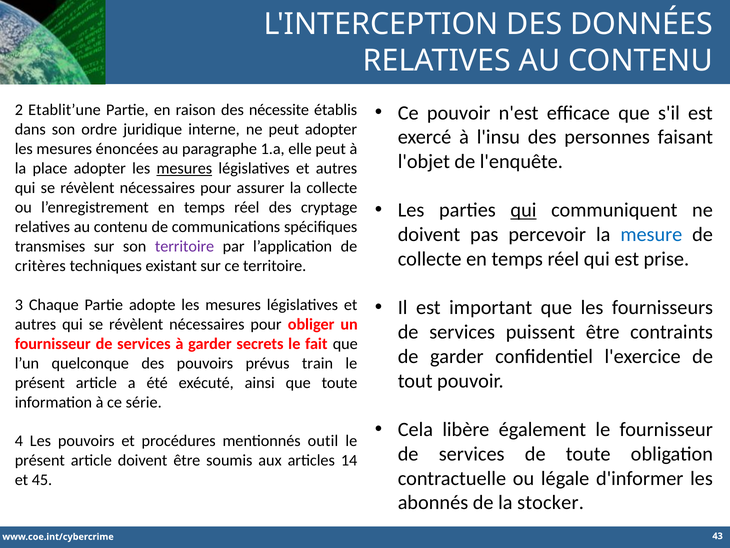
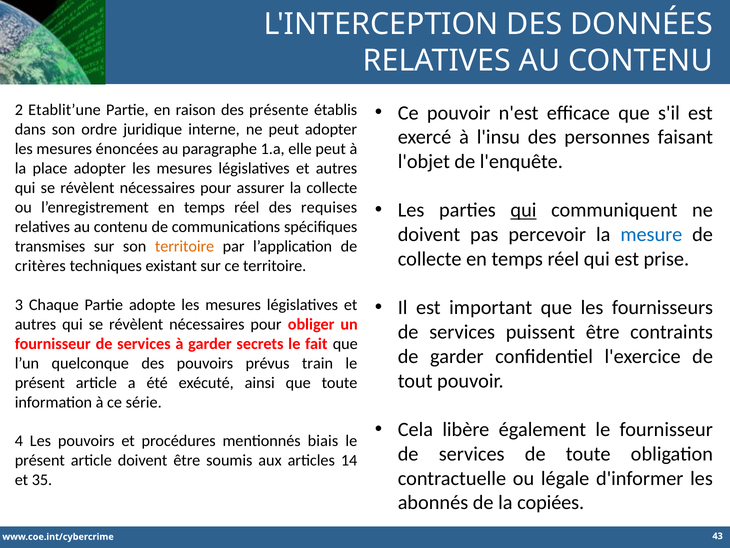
nécessite: nécessite -> présente
mesures at (184, 168) underline: present -> none
cryptage: cryptage -> requises
territoire at (185, 246) colour: purple -> orange
outil: outil -> biais
45: 45 -> 35
stocker: stocker -> copiées
